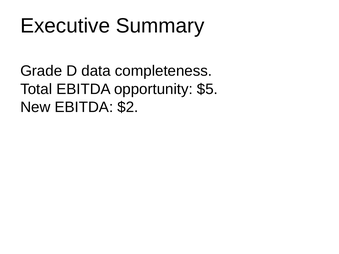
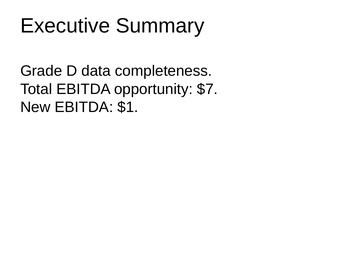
$5: $5 -> $7
$2: $2 -> $1
